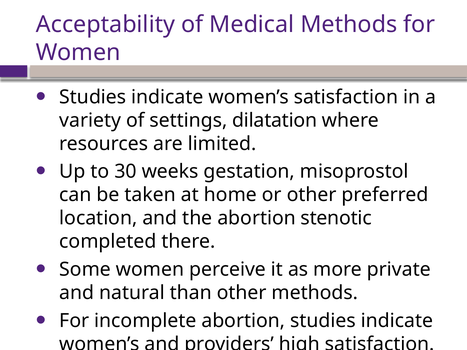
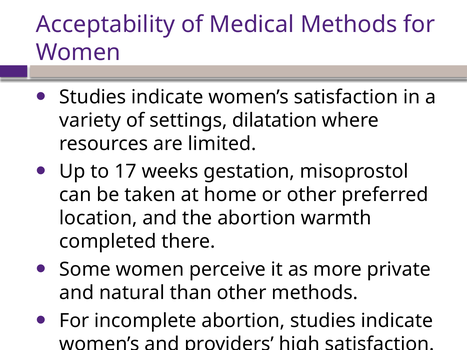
30: 30 -> 17
stenotic: stenotic -> warmth
